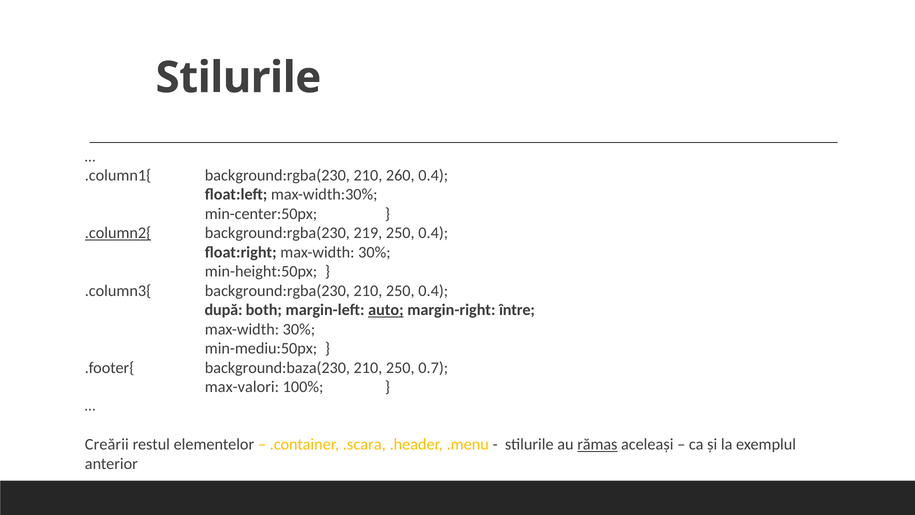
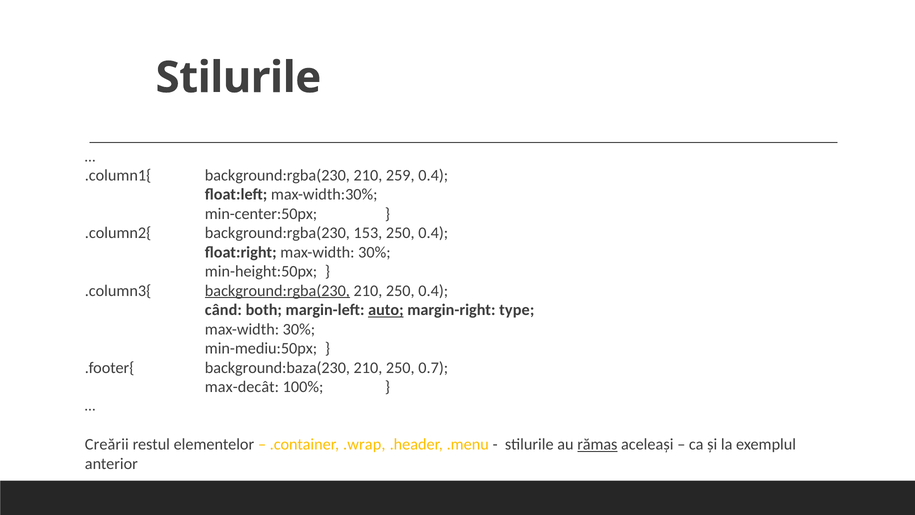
260: 260 -> 259
.column2{ underline: present -> none
219: 219 -> 153
background:rgba(230 at (277, 291) underline: none -> present
după: după -> când
între: între -> type
max-valori: max-valori -> max-decât
.scara: .scara -> .wrap
